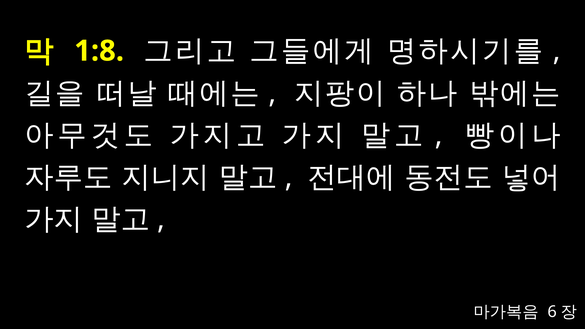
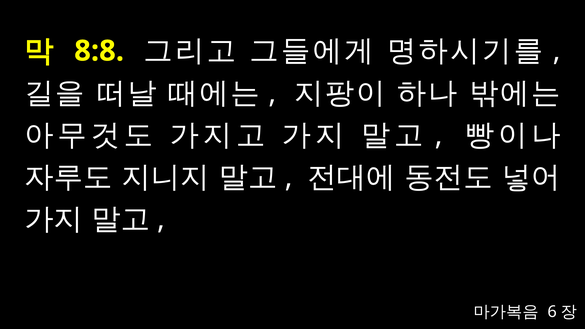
1:8: 1:8 -> 8:8
